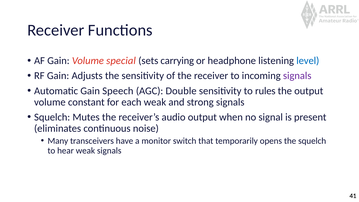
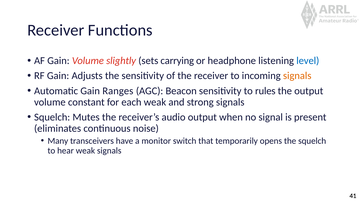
special: special -> slightly
signals at (297, 76) colour: purple -> orange
Speech: Speech -> Ranges
Double: Double -> Beacon
